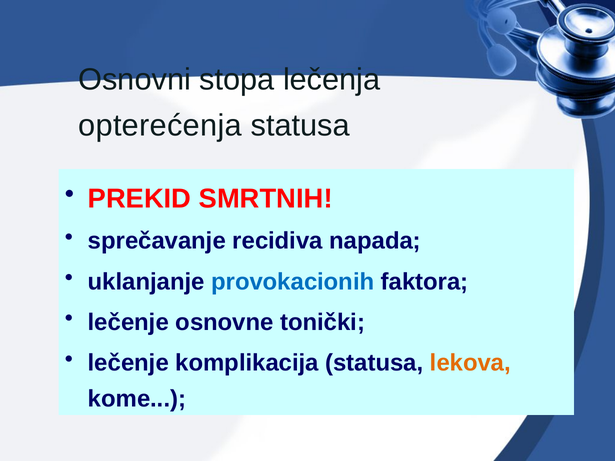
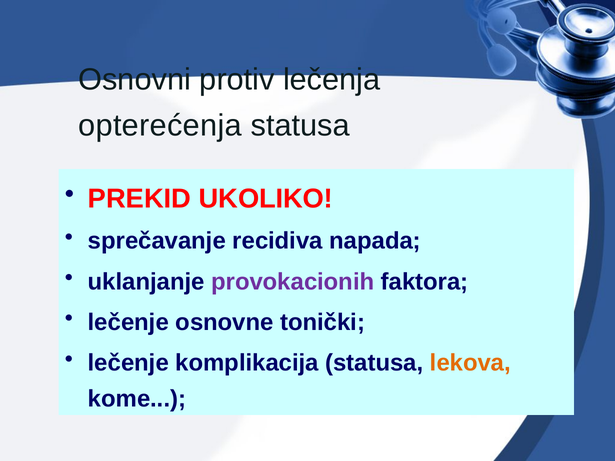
stopa: stopa -> protiv
SMRTNIH: SMRTNIH -> UKOLIKO
provokacionih colour: blue -> purple
